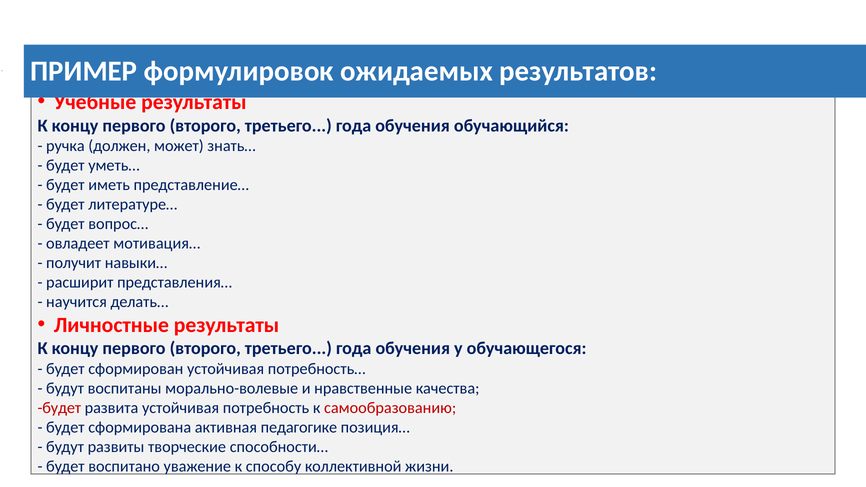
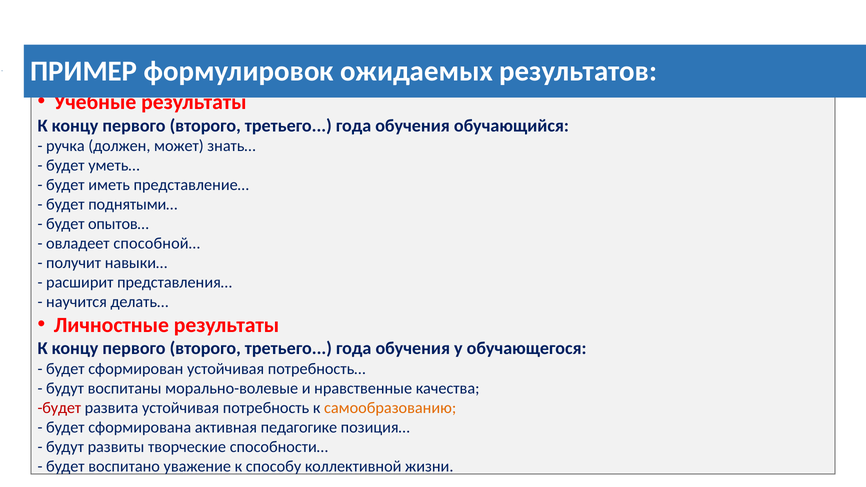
литературе…: литературе… -> поднятыми…
вопрос…: вопрос… -> опытов…
мотивация…: мотивация… -> способной…
самообразованию colour: red -> orange
